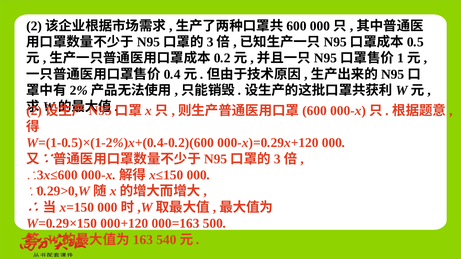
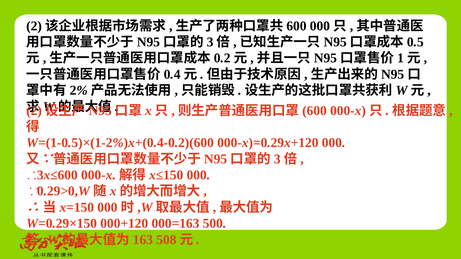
540: 540 -> 508
